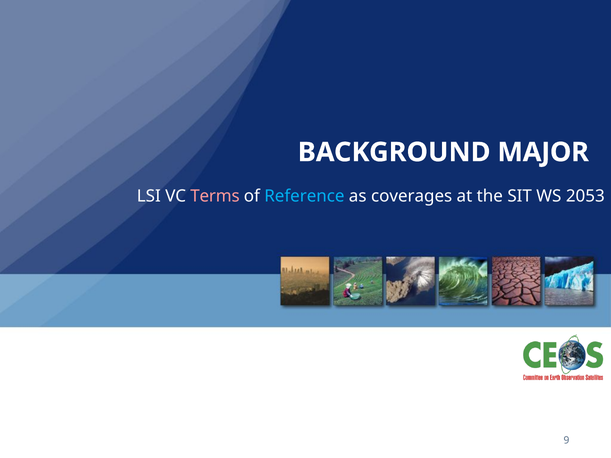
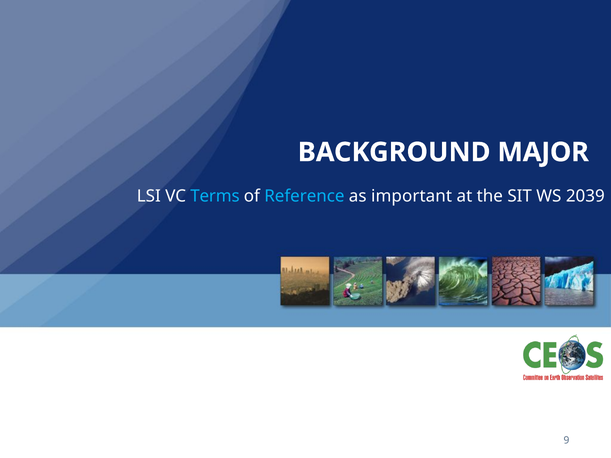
Terms colour: pink -> light blue
coverages: coverages -> important
2053: 2053 -> 2039
